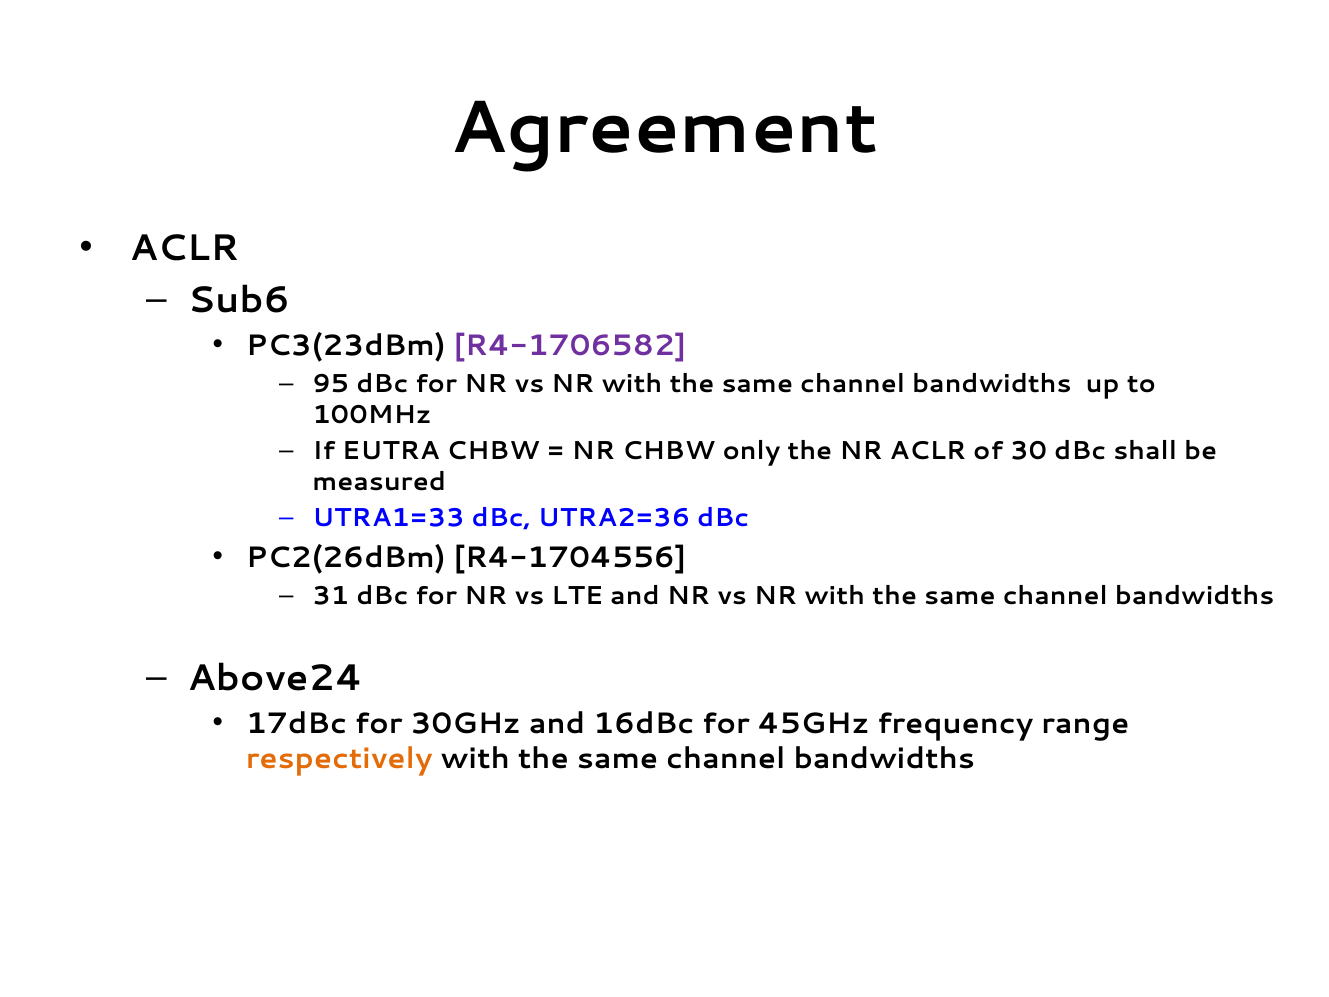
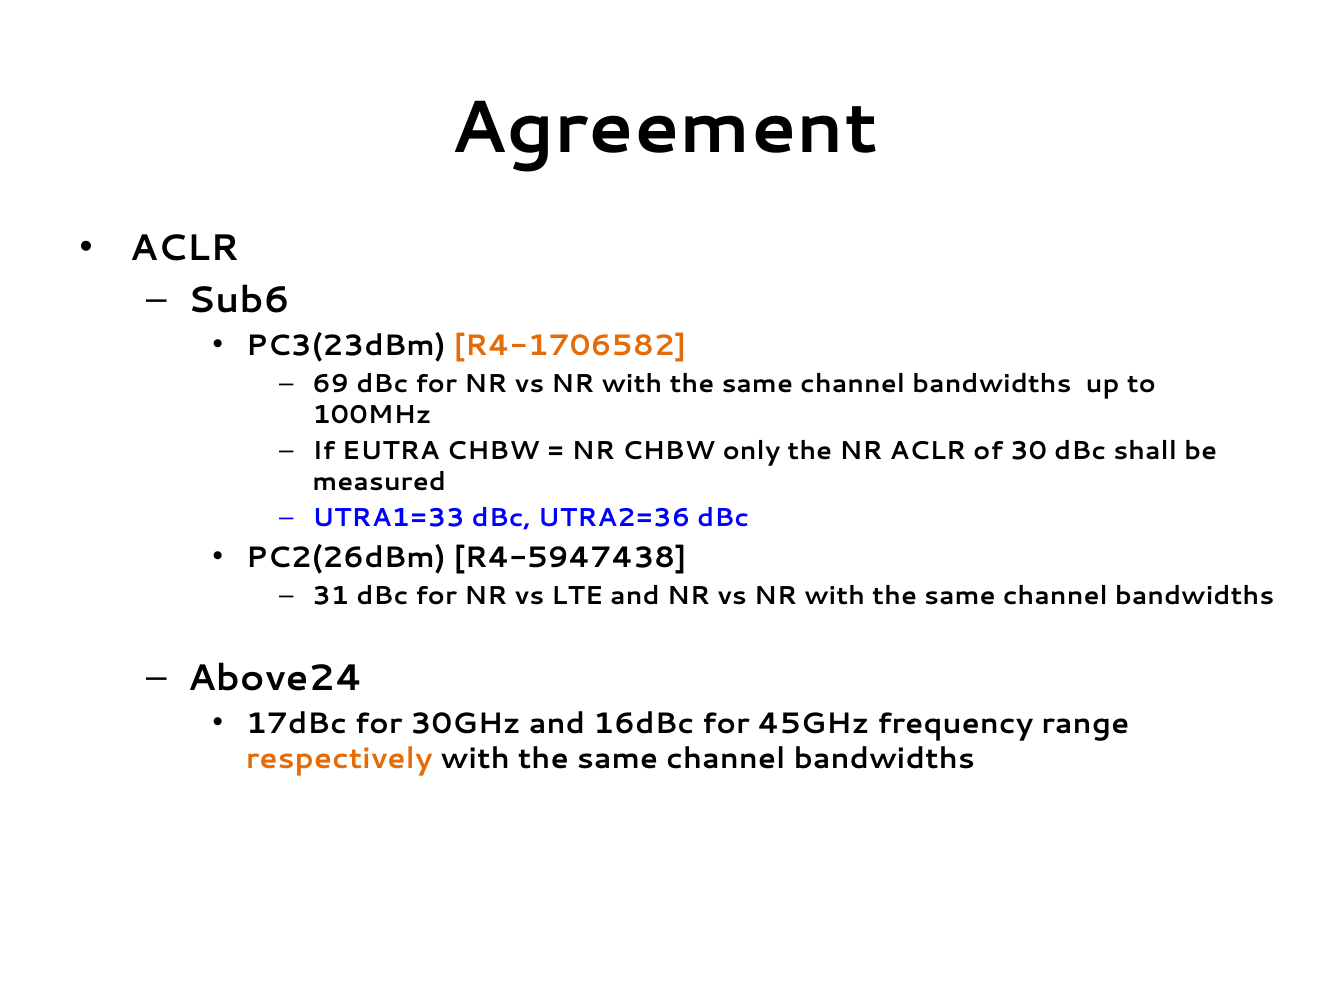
R4-1706582 colour: purple -> orange
95: 95 -> 69
R4-1704556: R4-1704556 -> R4-5947438
